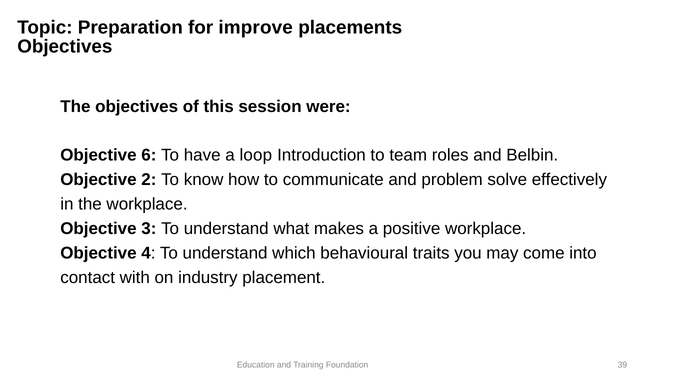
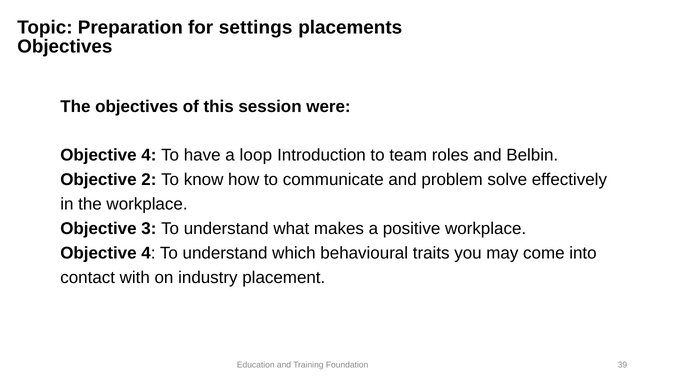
improve: improve -> settings
6 at (149, 155): 6 -> 4
